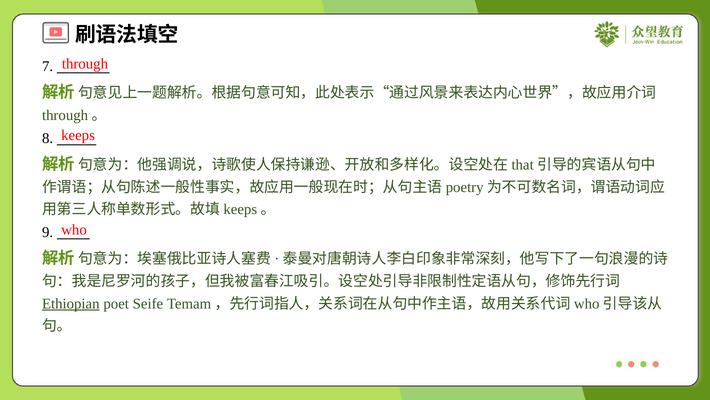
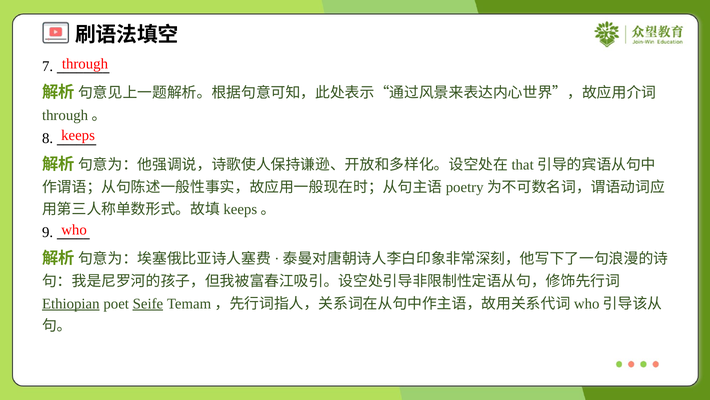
Seife underline: none -> present
